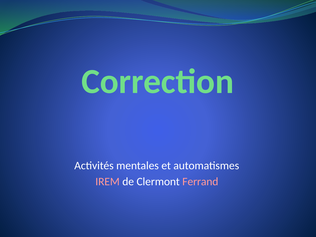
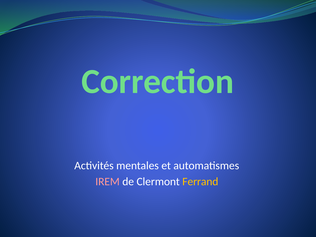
Ferrand colour: pink -> yellow
